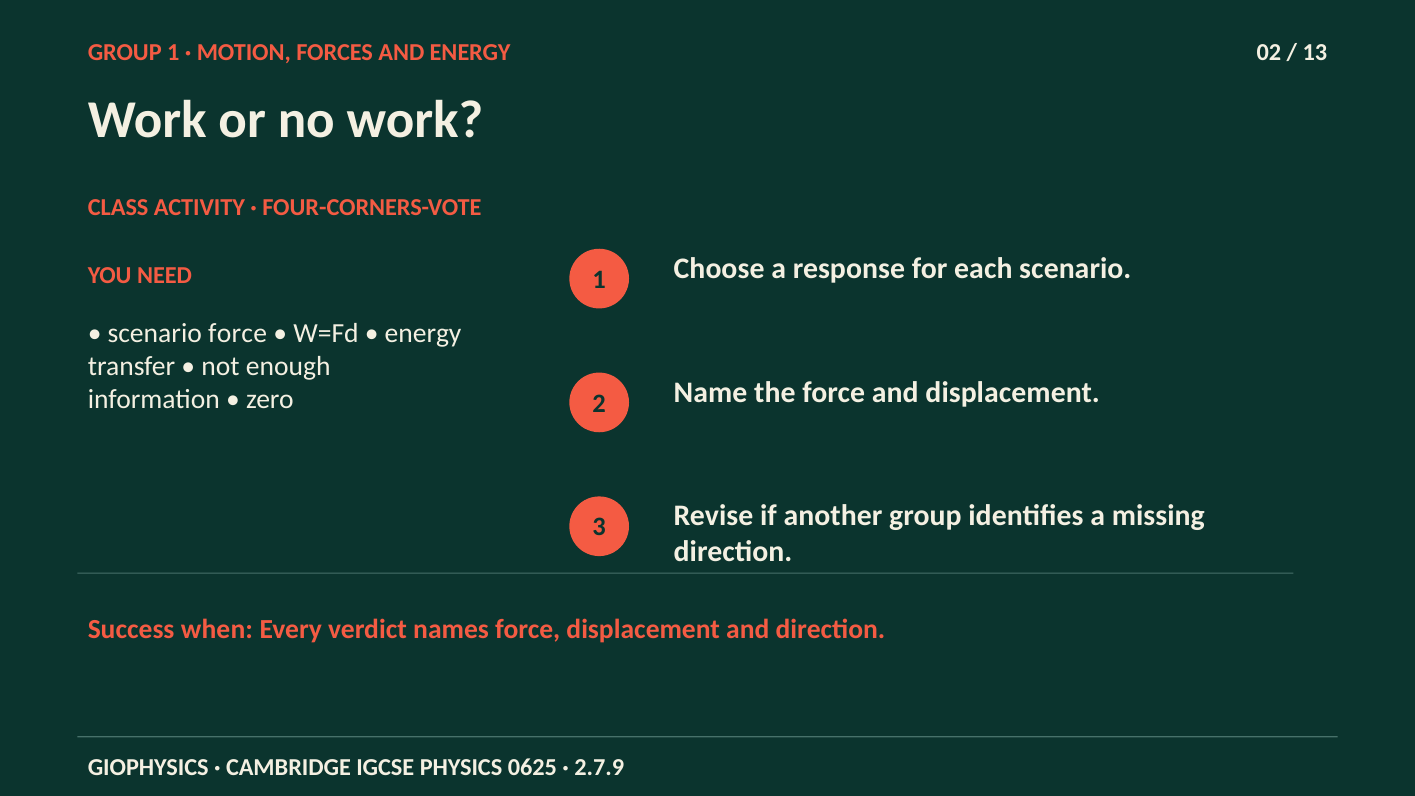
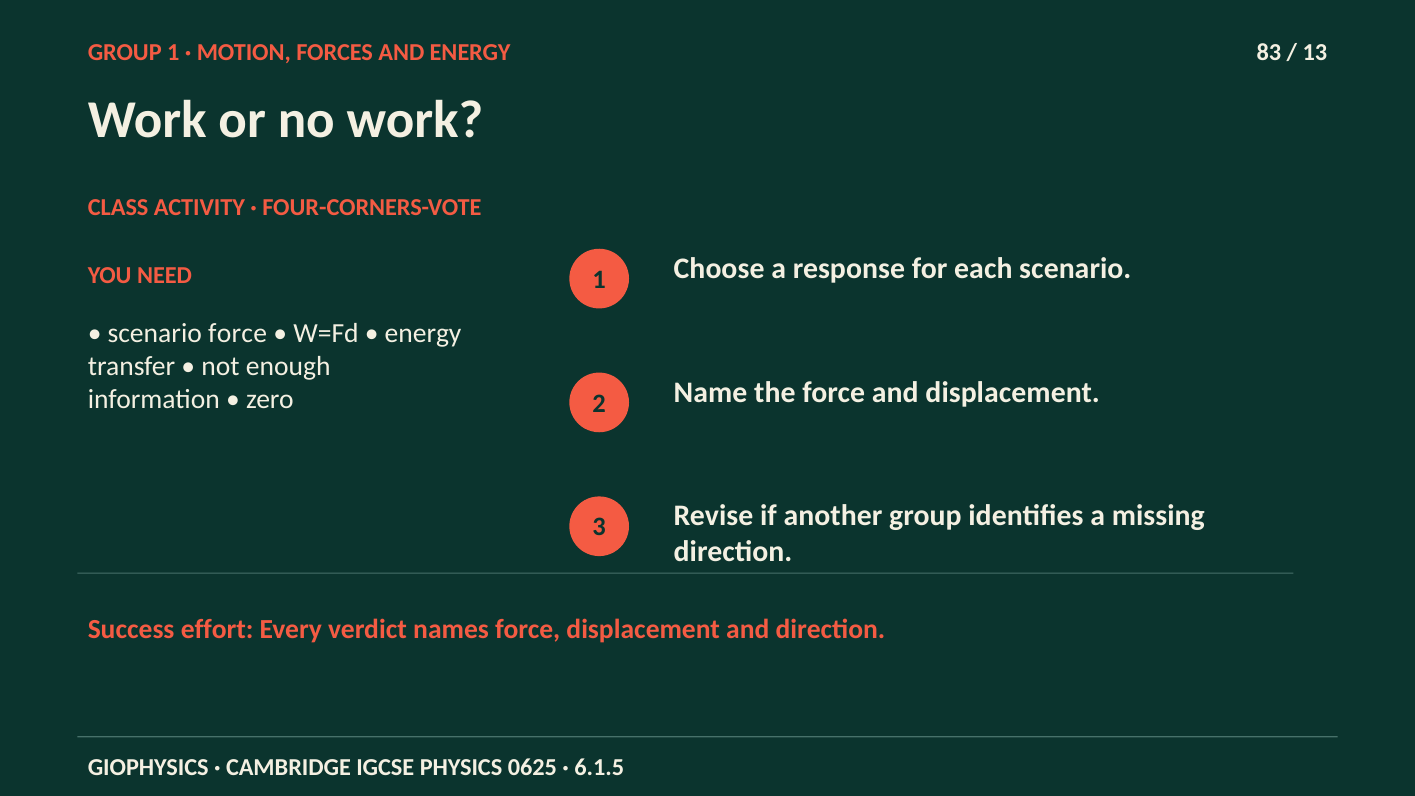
02: 02 -> 83
when: when -> effort
2.7.9: 2.7.9 -> 6.1.5
